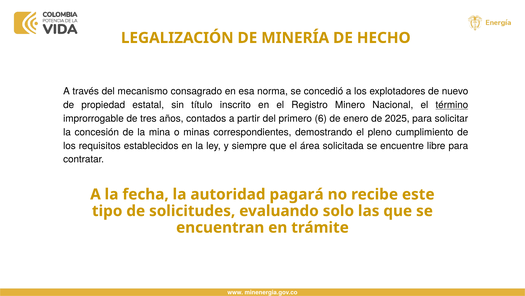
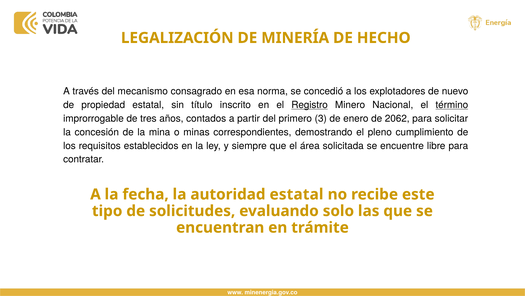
Registro underline: none -> present
6: 6 -> 3
2025: 2025 -> 2062
autoridad pagará: pagará -> estatal
